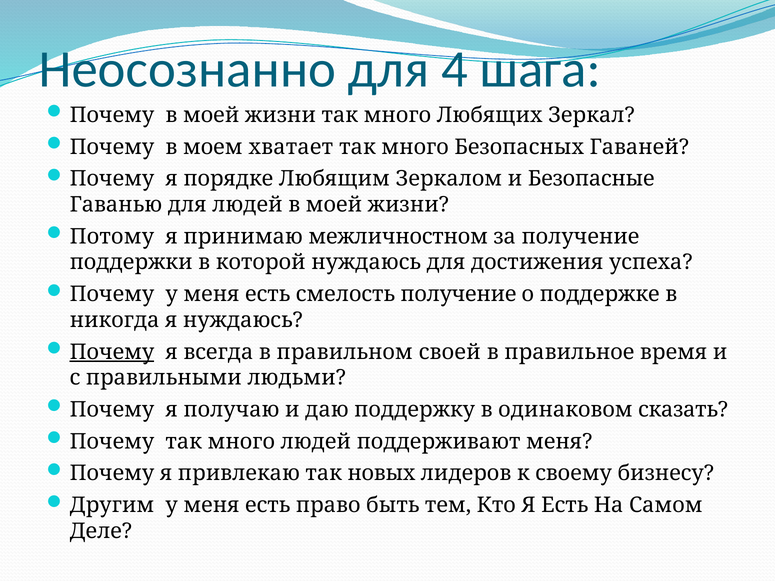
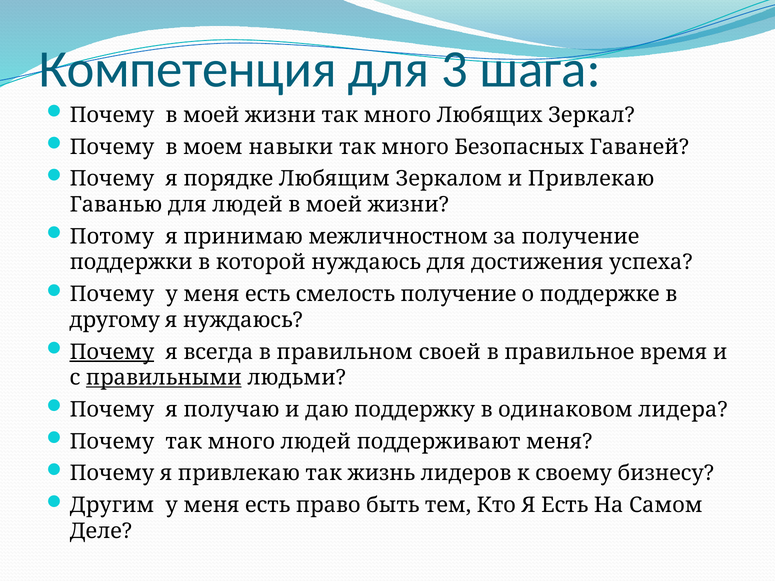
Неосознанно: Неосознанно -> Компетенция
4: 4 -> 3
хватает: хватает -> навыки
и Безопасные: Безопасные -> Привлекаю
никогда: никогда -> другому
правильными underline: none -> present
сказать: сказать -> лидера
новых: новых -> жизнь
